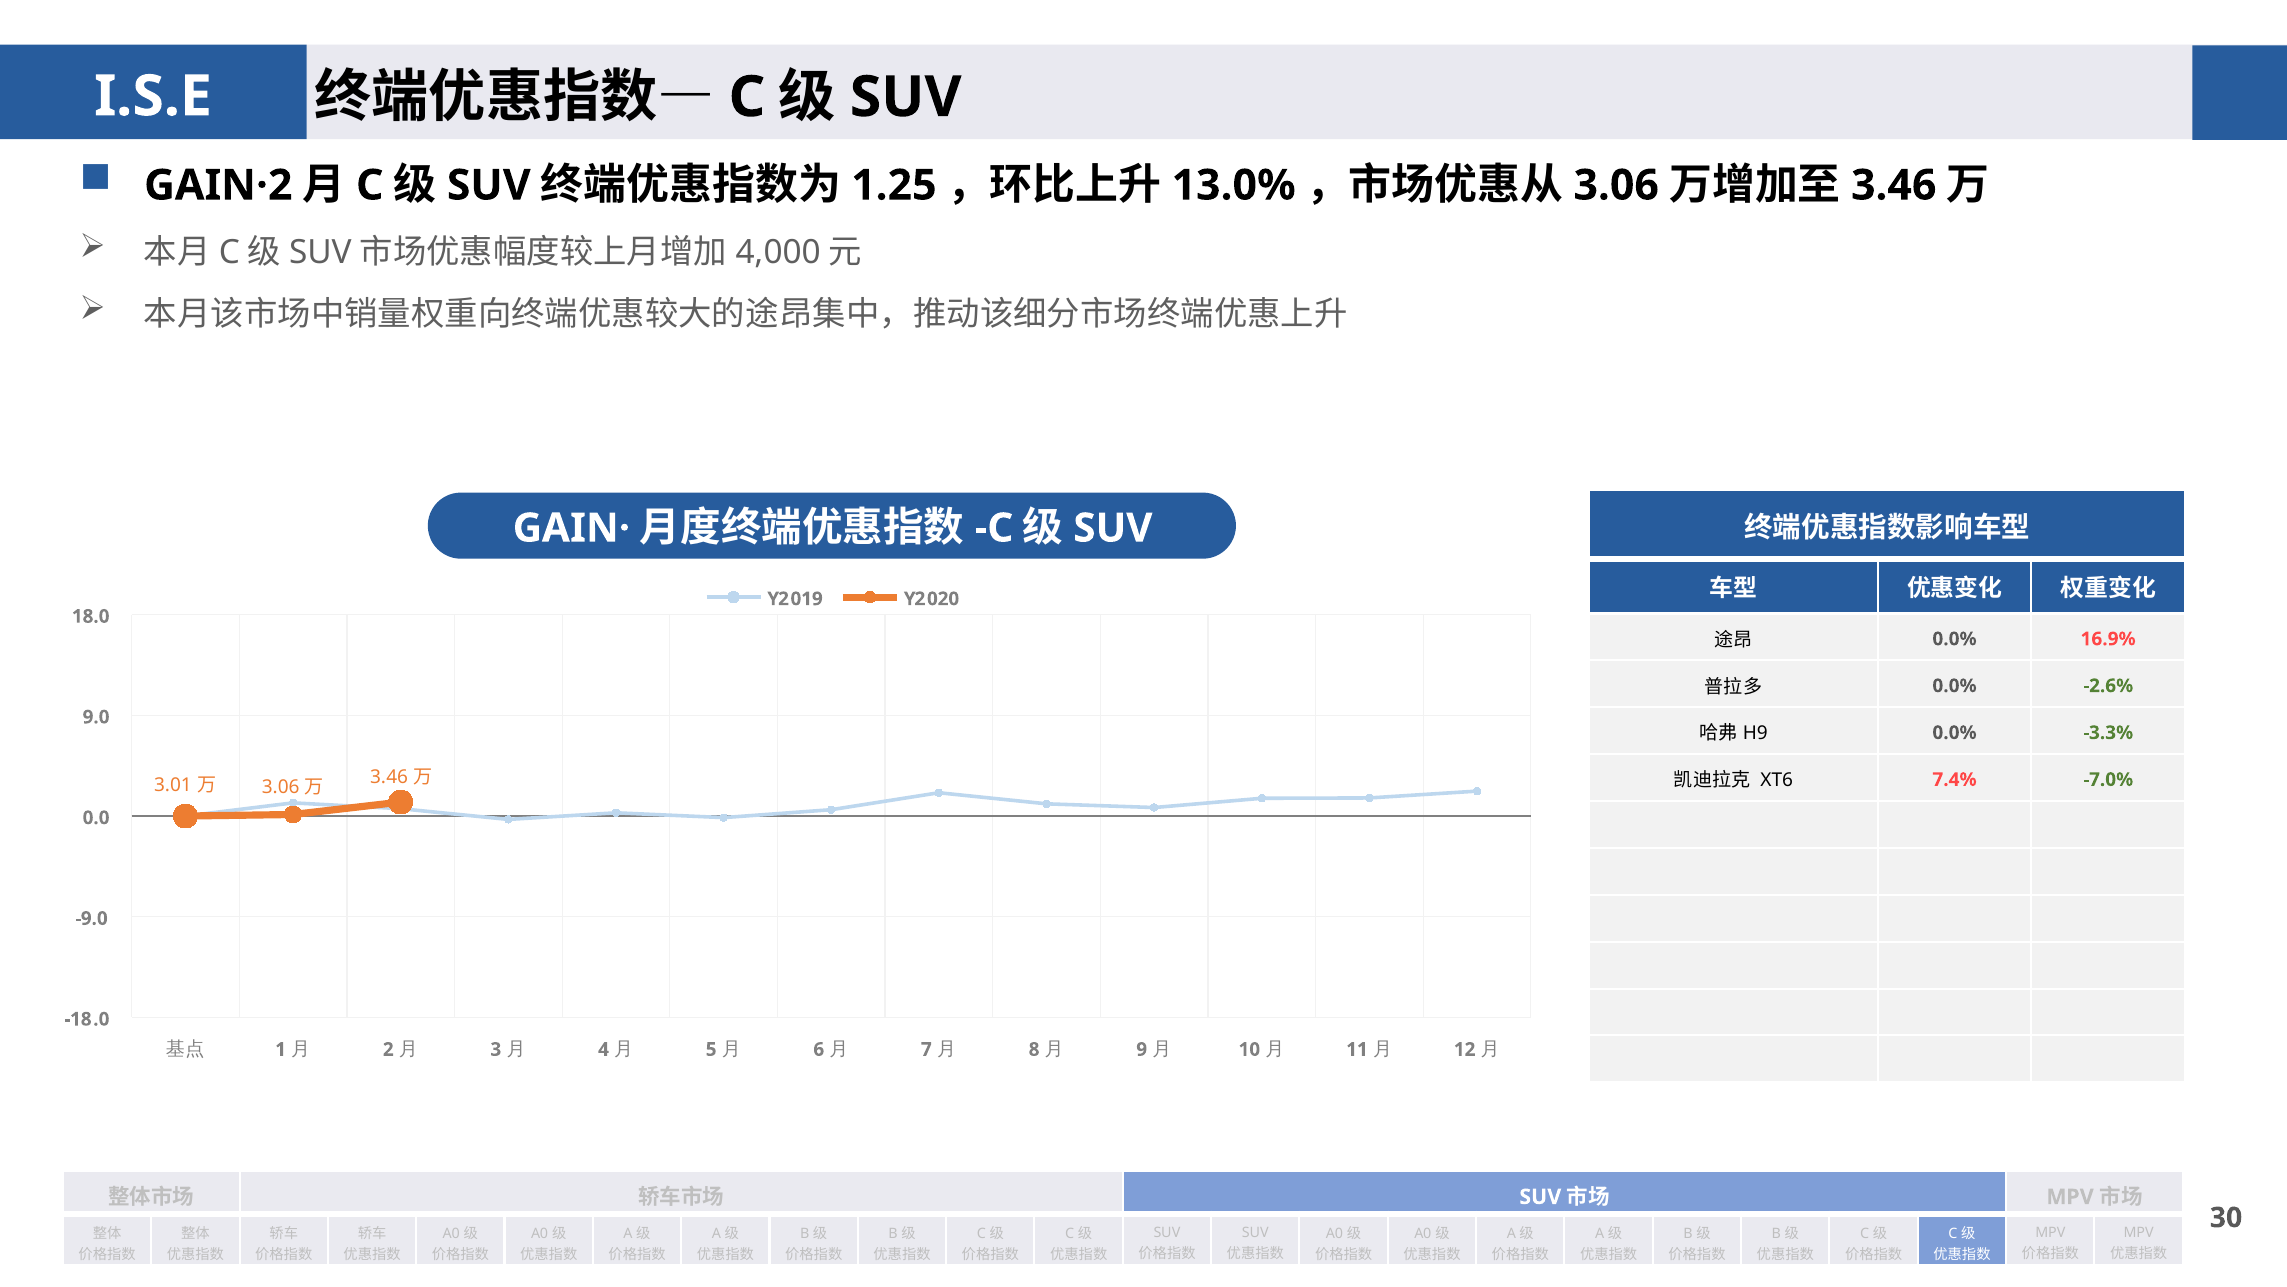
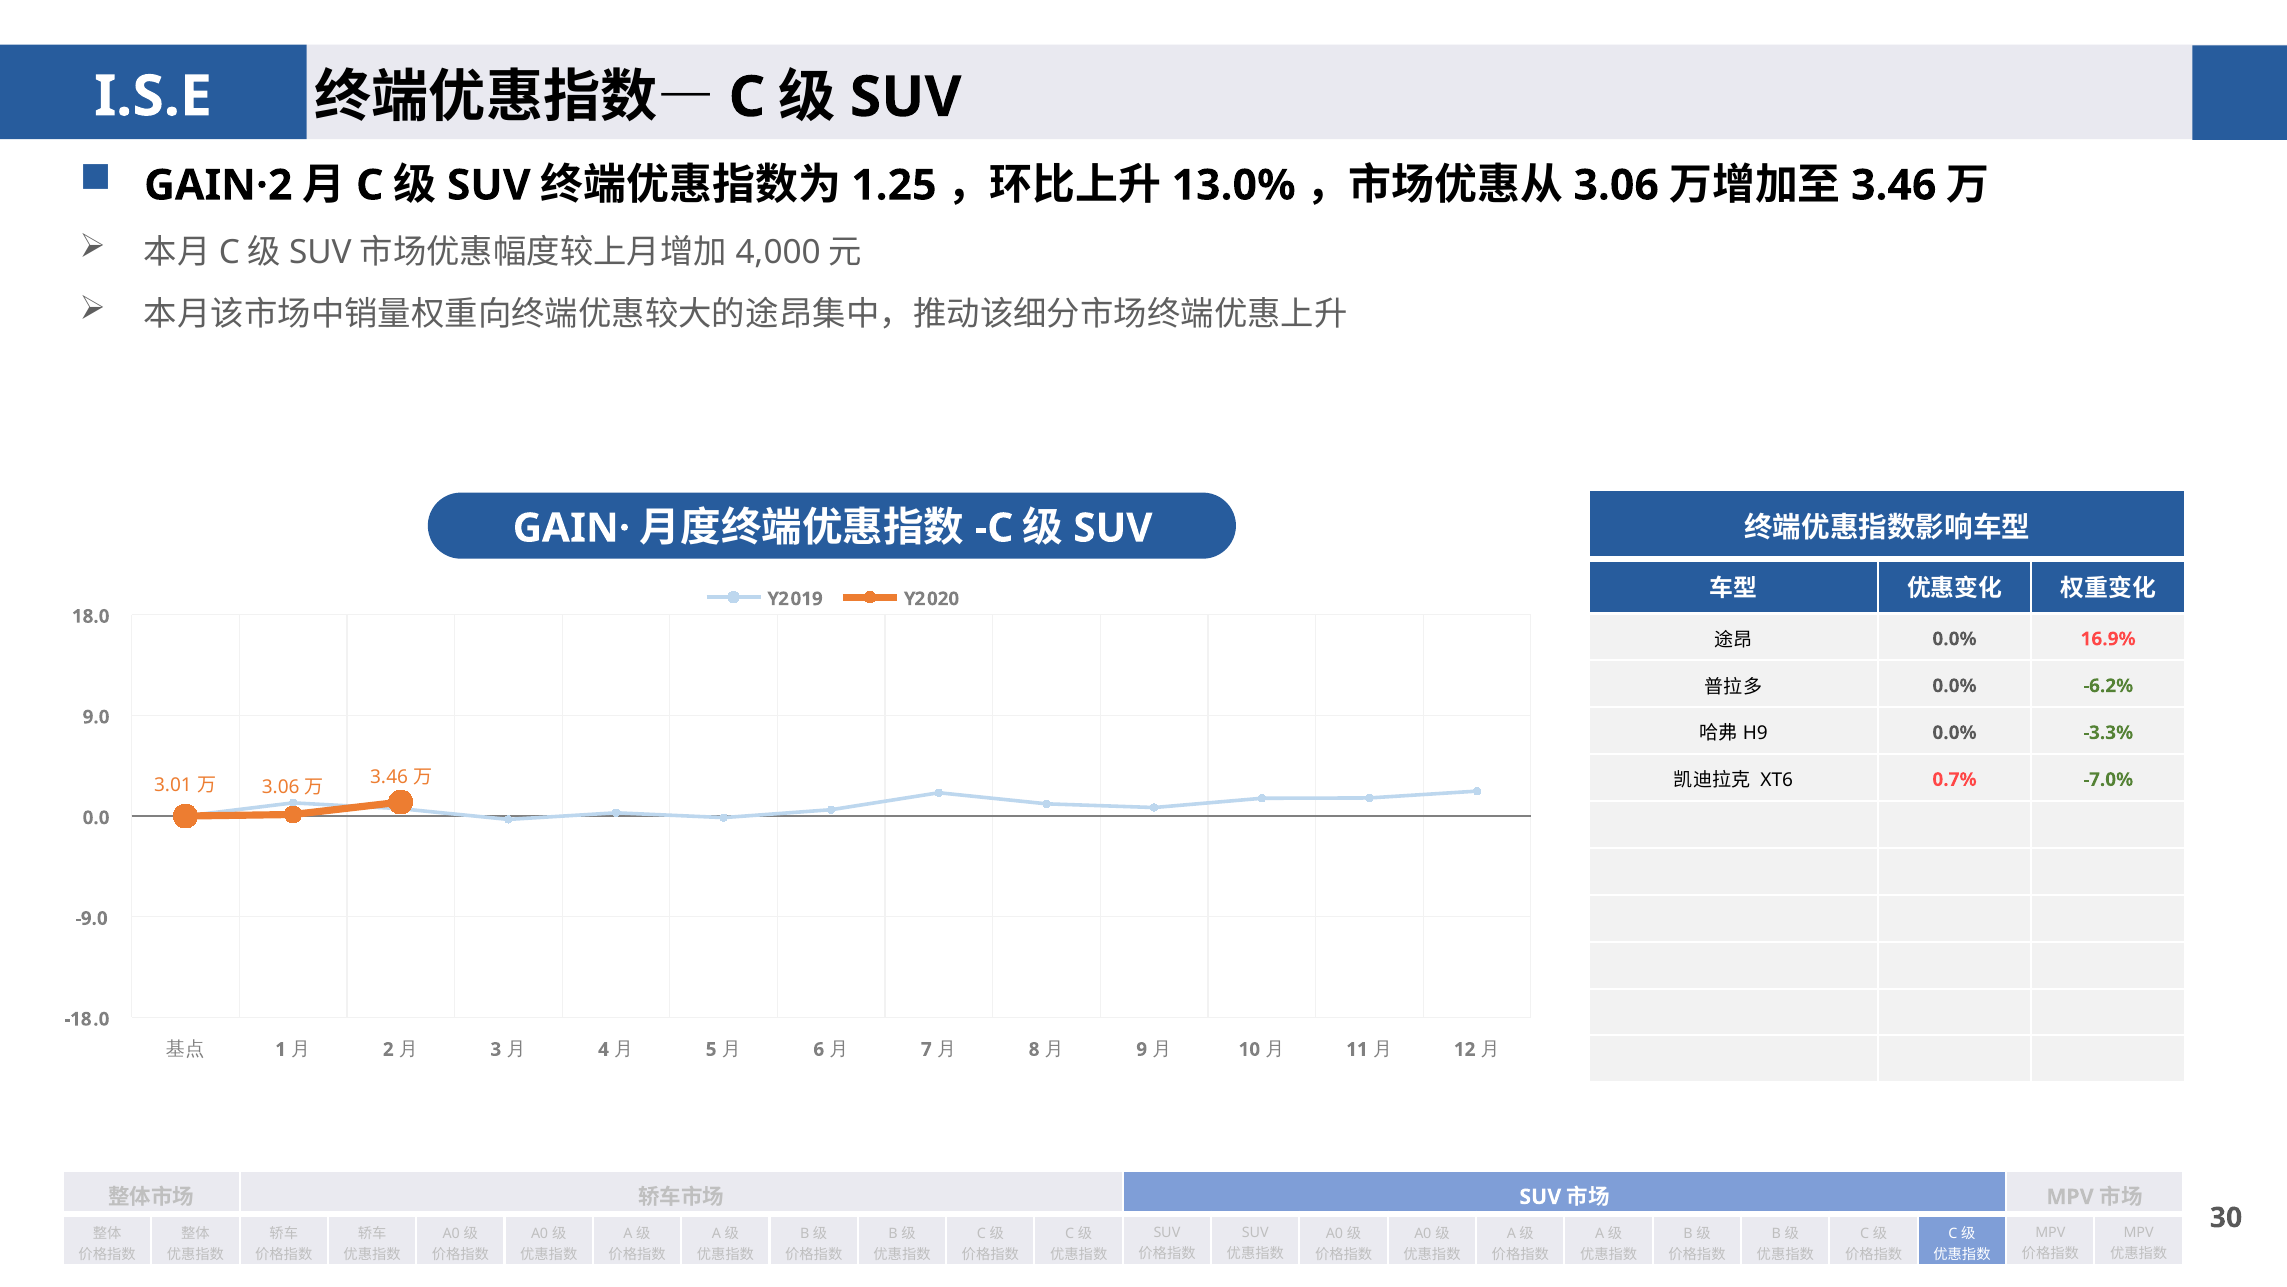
-2.6%: -2.6% -> -6.2%
7.4%: 7.4% -> 0.7%
